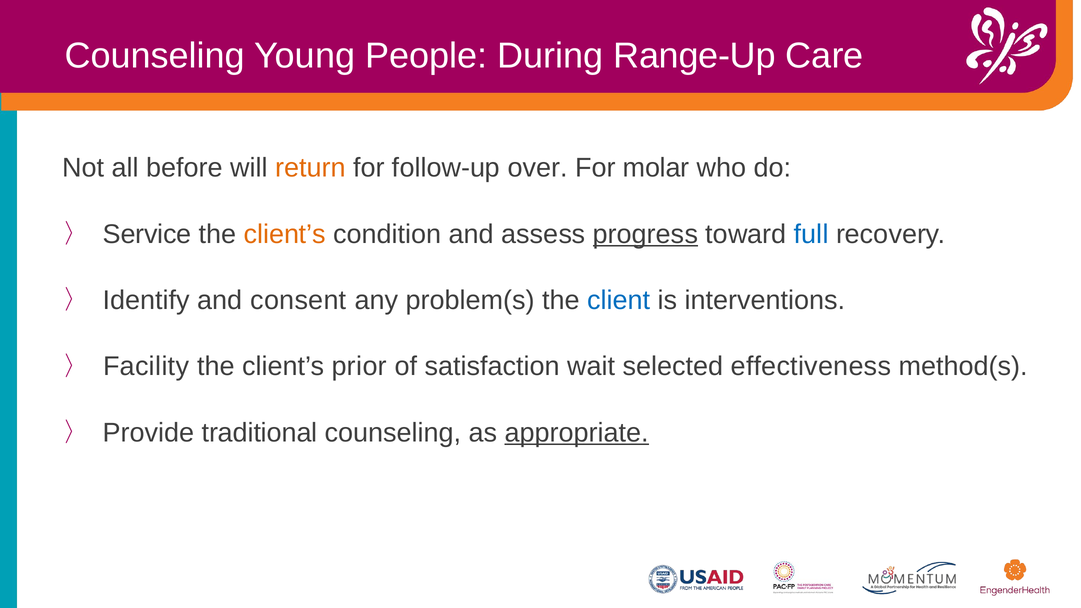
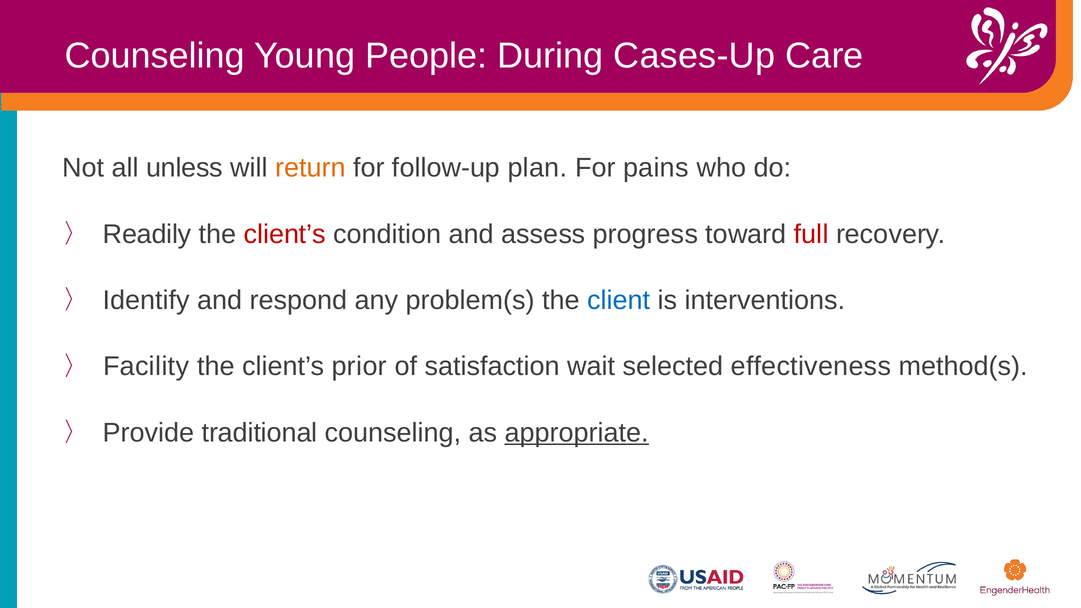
Range-Up: Range-Up -> Cases-Up
before: before -> unless
over: over -> plan
molar: molar -> pains
Service: Service -> Readily
client’s at (285, 234) colour: orange -> red
progress underline: present -> none
full colour: blue -> red
consent: consent -> respond
